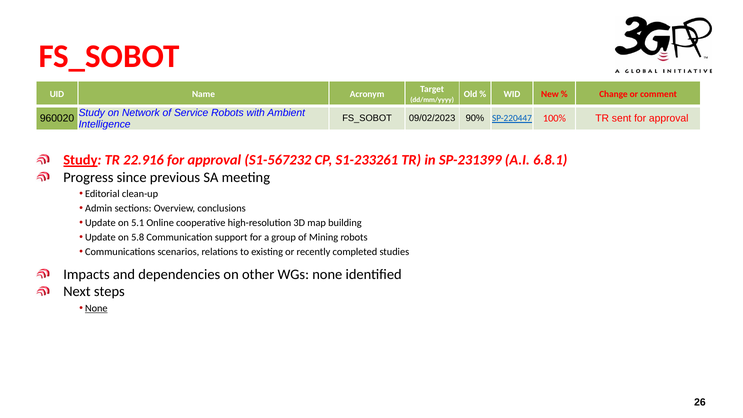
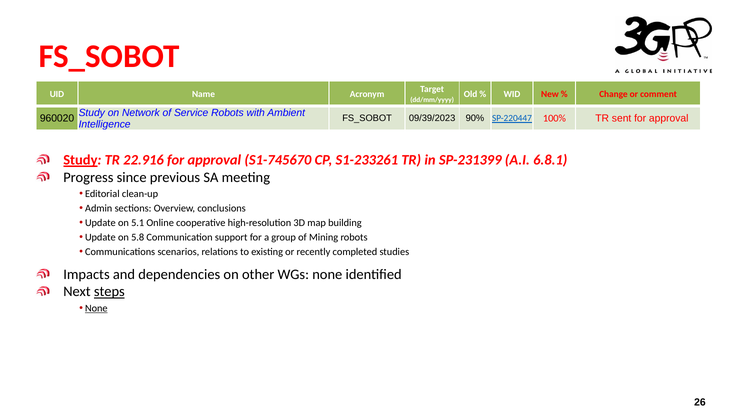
09/02/2023: 09/02/2023 -> 09/39/2023
S1-567232: S1-567232 -> S1-745670
steps underline: none -> present
